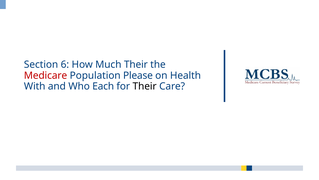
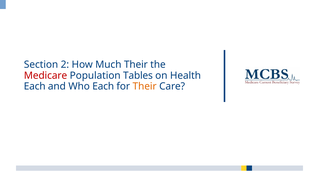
6: 6 -> 2
Please: Please -> Tables
With at (35, 86): With -> Each
Their at (145, 86) colour: black -> orange
